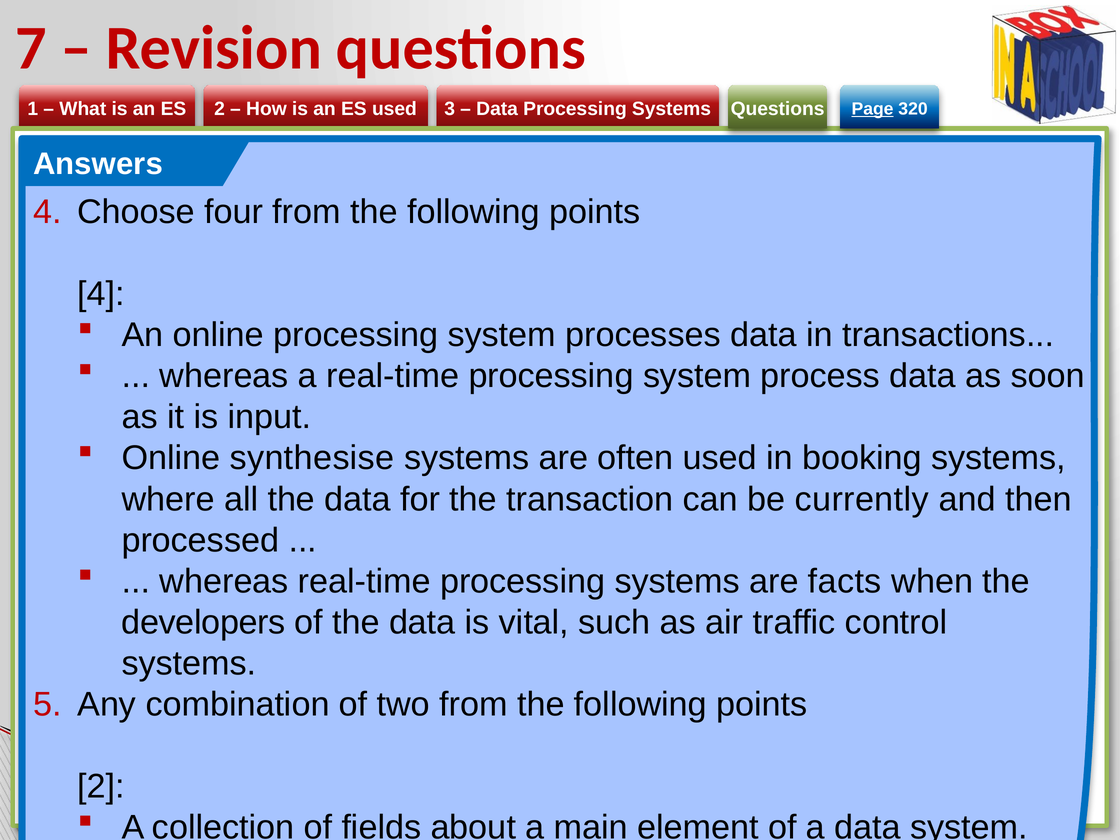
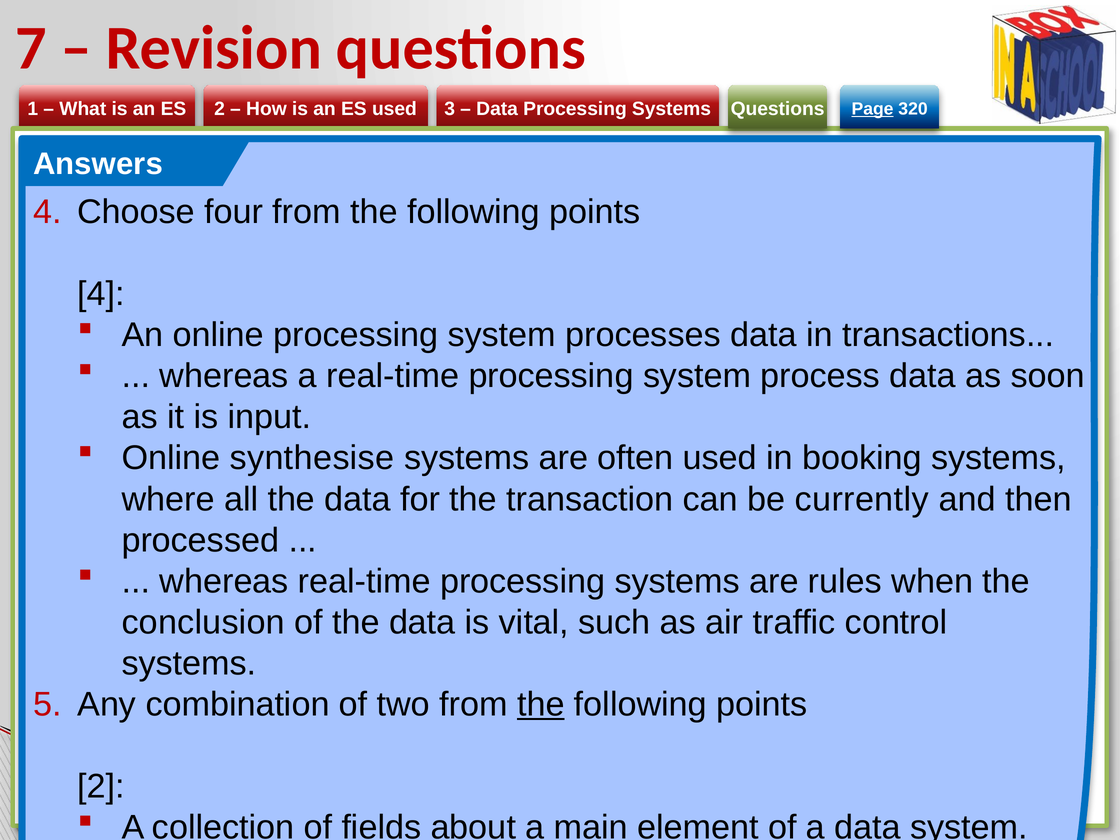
facts: facts -> rules
developers: developers -> conclusion
the at (541, 704) underline: none -> present
